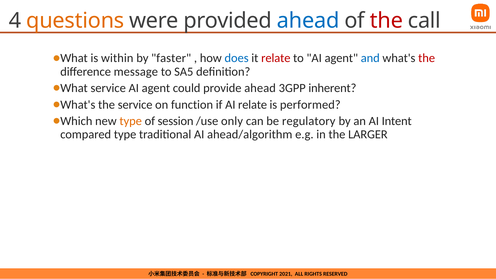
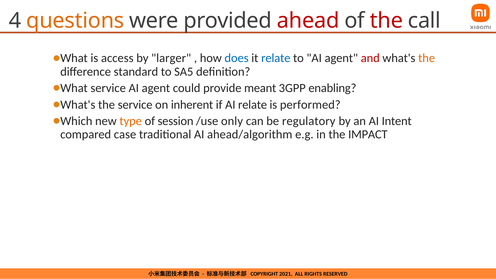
ahead at (308, 21) colour: blue -> red
within: within -> access
faster: faster -> larger
relate at (276, 58) colour: red -> blue
and colour: blue -> red
the at (427, 58) colour: red -> orange
message: message -> standard
provide ahead: ahead -> meant
inherent: inherent -> enabling
function: function -> inherent
compared type: type -> case
LARGER: LARGER -> IMPACT
